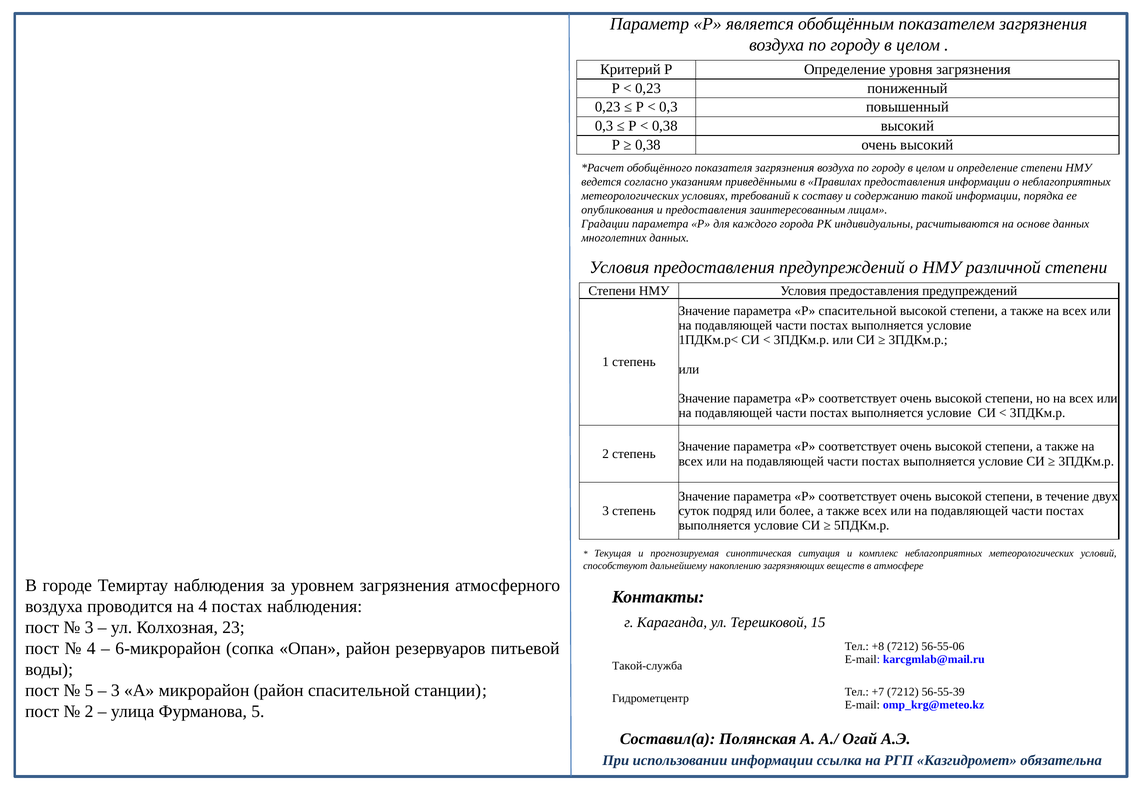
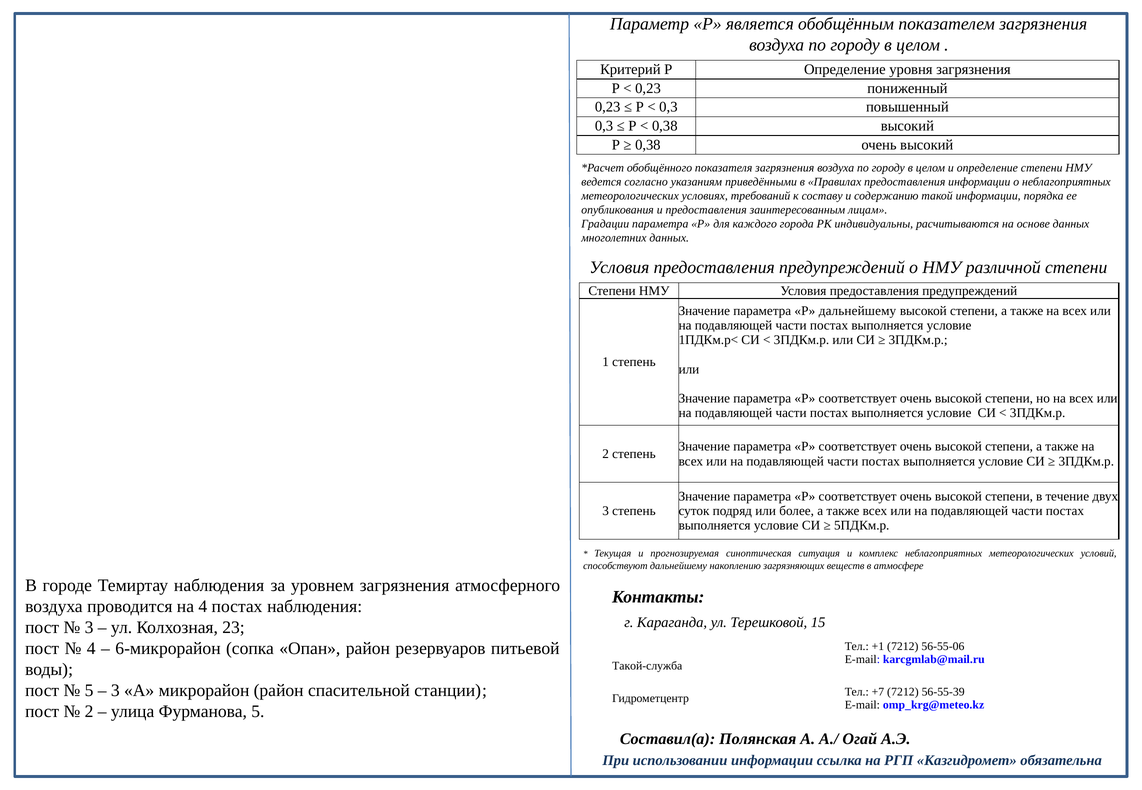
Р спасительной: спасительной -> дальнейшему
+8: +8 -> +1
